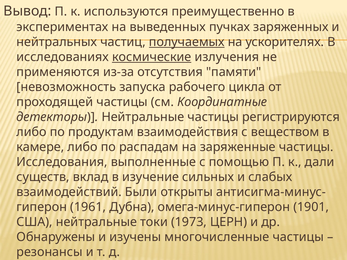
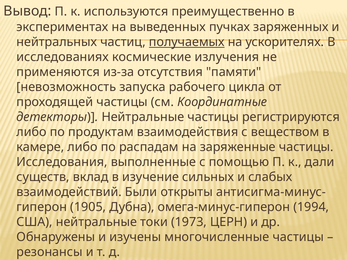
космические underline: present -> none
1961: 1961 -> 1905
1901: 1901 -> 1994
